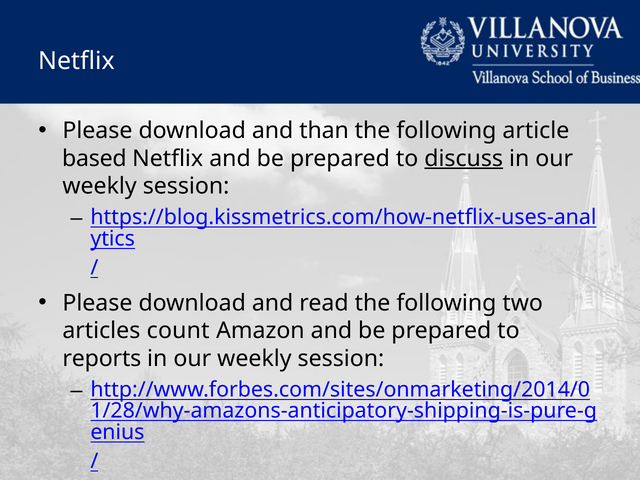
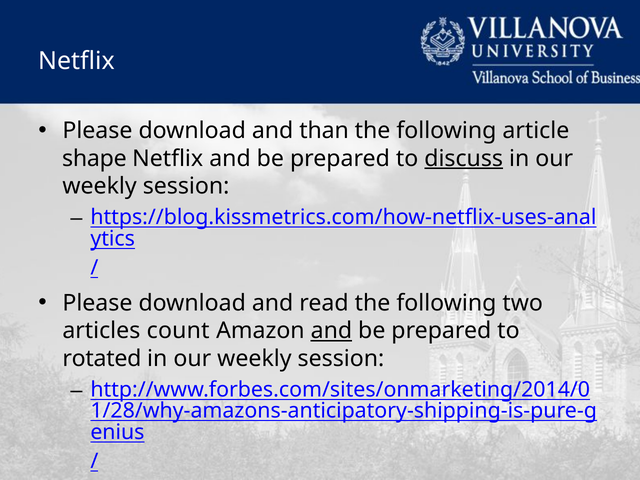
based: based -> shape
and at (331, 331) underline: none -> present
reports: reports -> rotated
